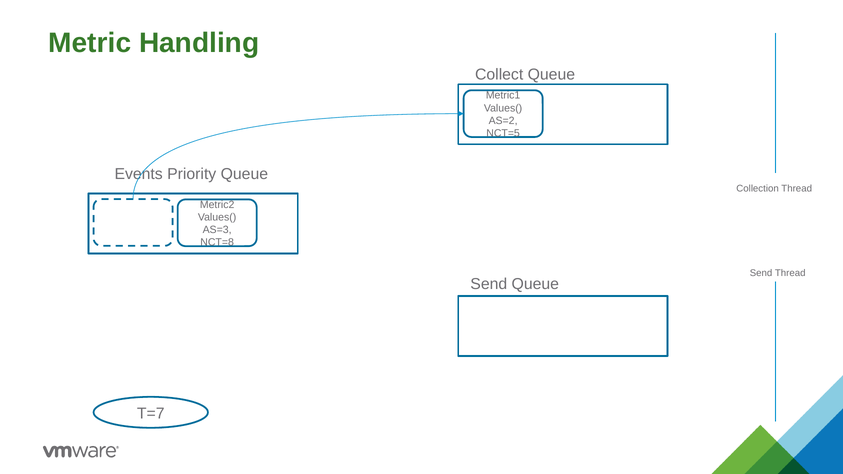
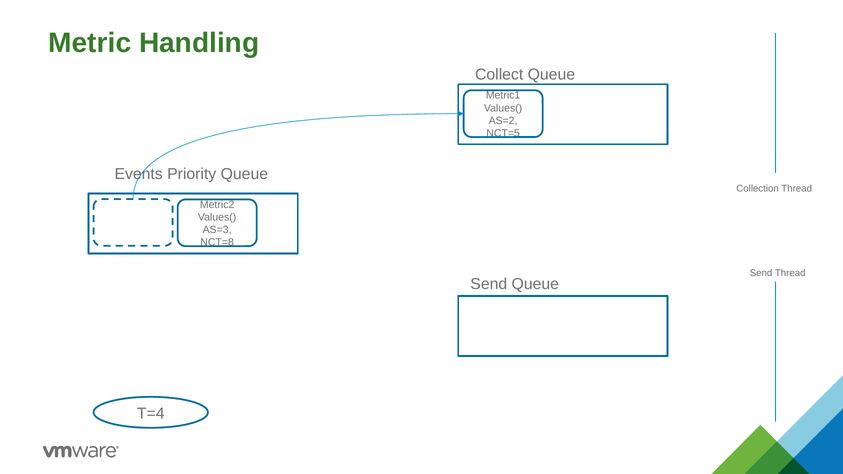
T=7: T=7 -> T=4
